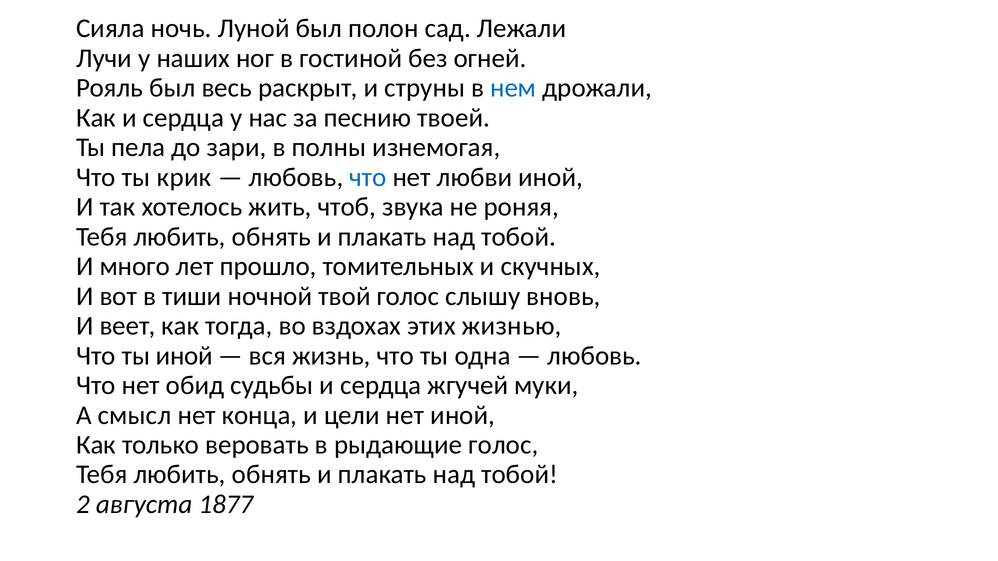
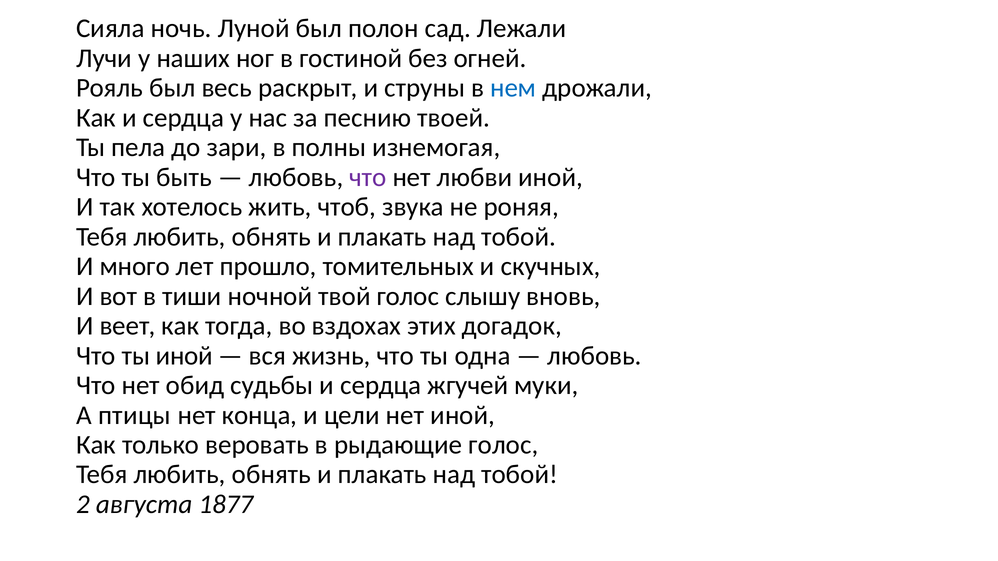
крик: крик -> быть
что at (368, 177) colour: blue -> purple
жизнью: жизнью -> догадок
смысл: смысл -> птицы
